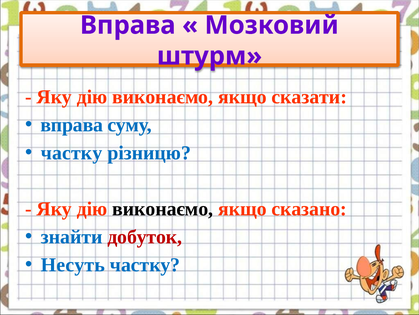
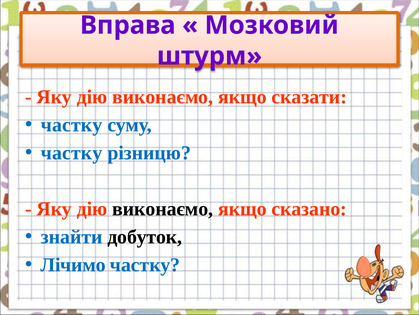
вправа at (72, 125): вправа -> частку
добуток colour: red -> black
Несуть: Несуть -> Лічимо
